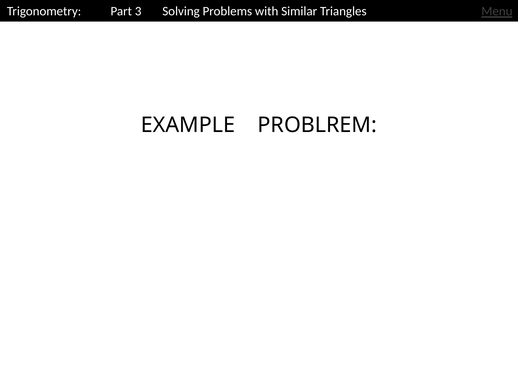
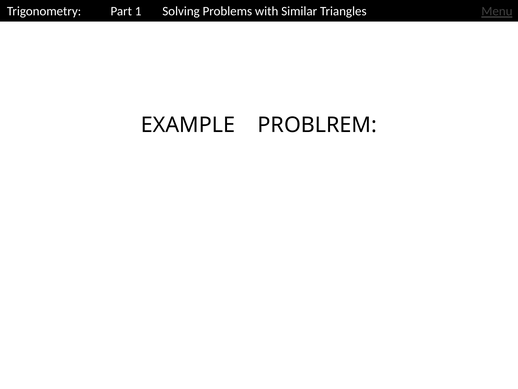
3: 3 -> 1
